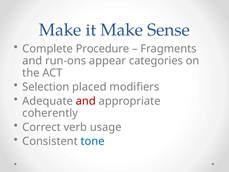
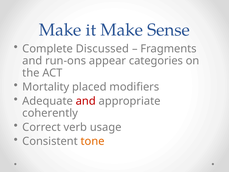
Procedure: Procedure -> Discussed
Selection: Selection -> Mortality
tone colour: blue -> orange
